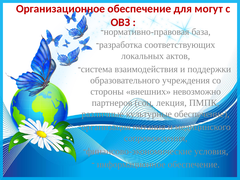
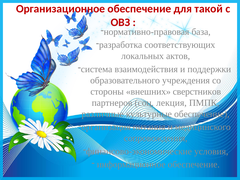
могут: могут -> такой
невозможно: невозможно -> сверстников
